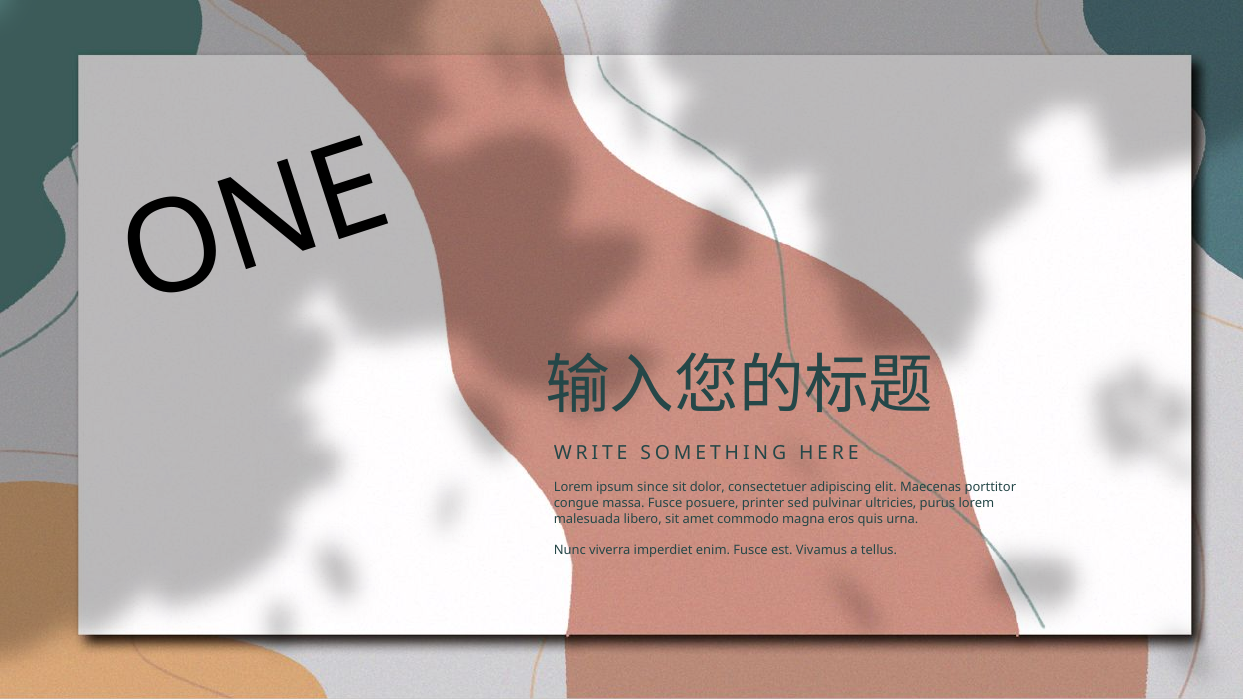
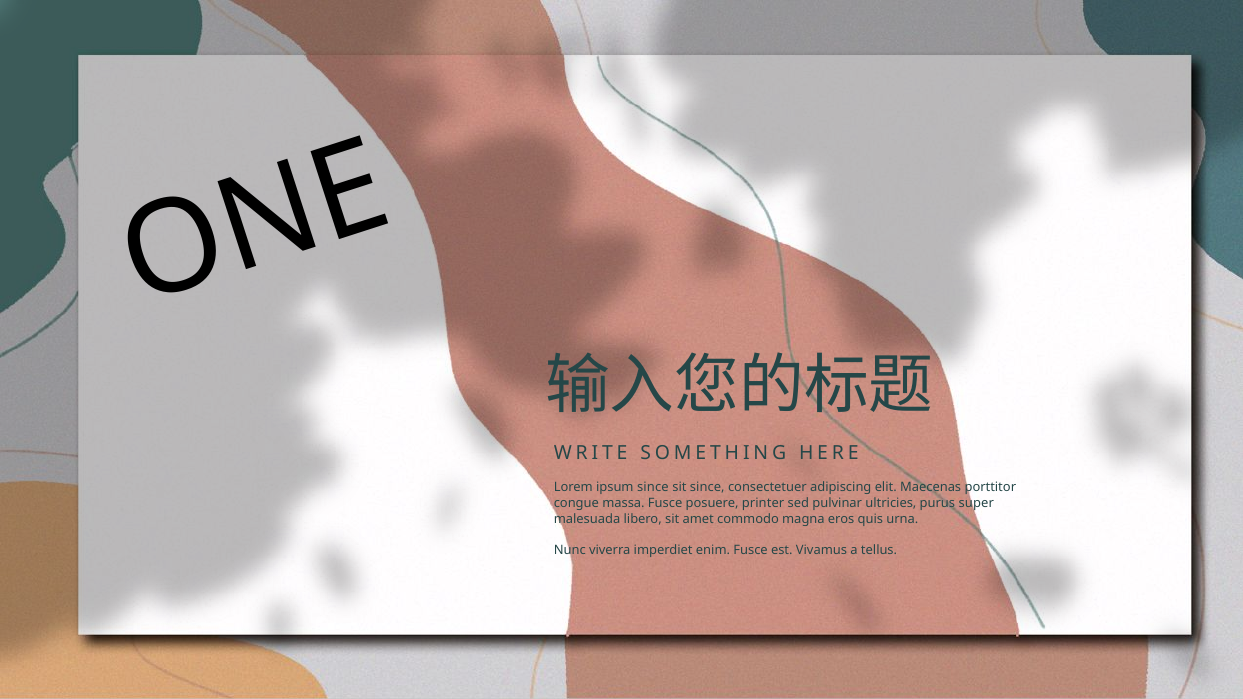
sit dolor: dolor -> since
purus lorem: lorem -> super
